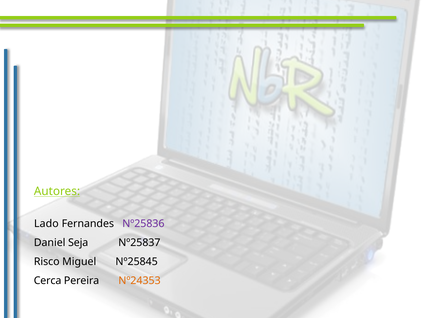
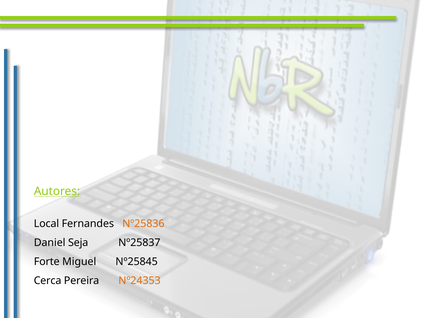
Lado: Lado -> Local
Nº25836 colour: purple -> orange
Risco: Risco -> Forte
